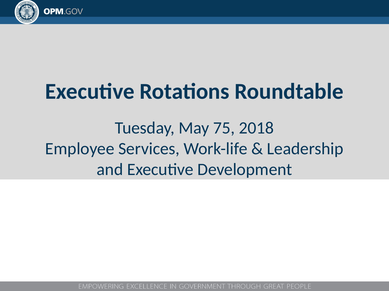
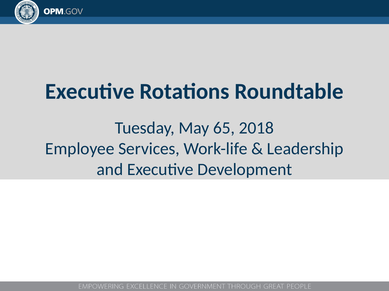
75: 75 -> 65
